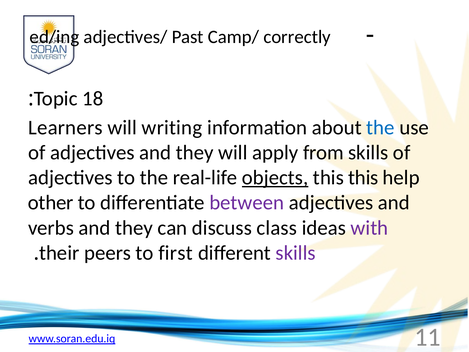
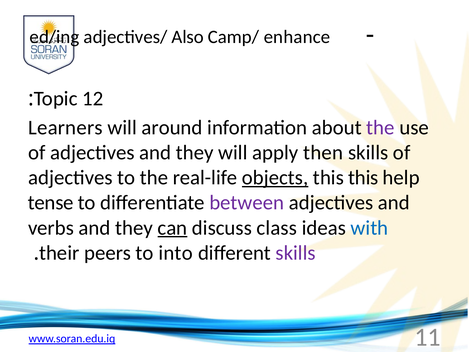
Past: Past -> Also
correctly: correctly -> enhance
18: 18 -> 12
writing: writing -> around
the at (380, 128) colour: blue -> purple
from: from -> then
other: other -> tense
can underline: none -> present
with colour: purple -> blue
first: first -> into
